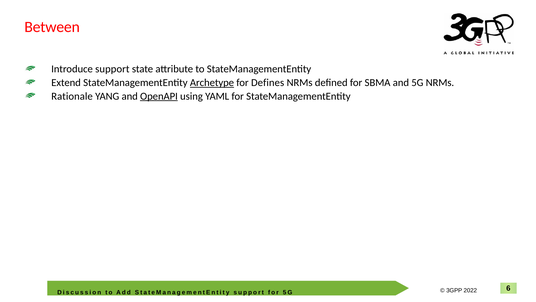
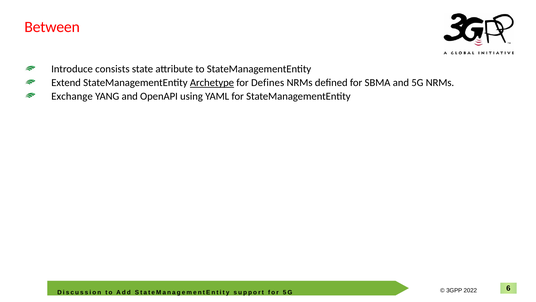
Introduce support: support -> consists
Rationale: Rationale -> Exchange
OpenAPI underline: present -> none
